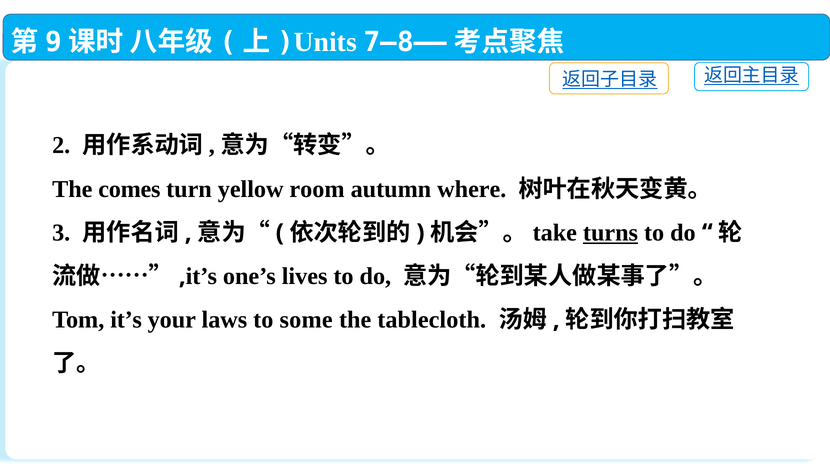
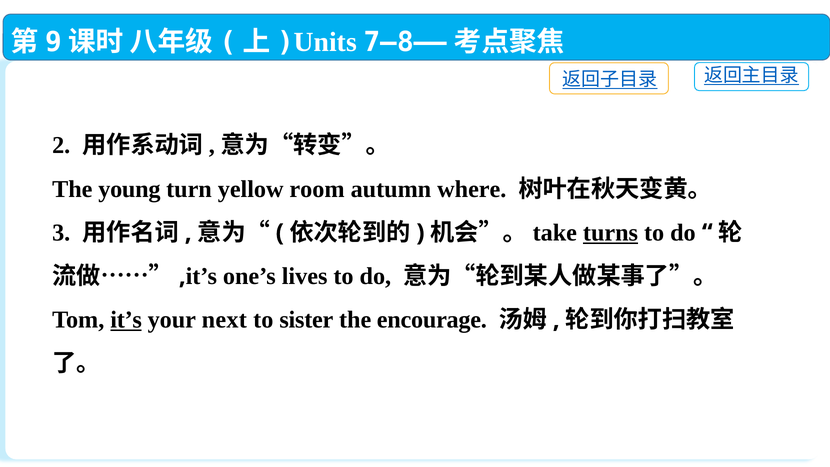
comes: comes -> young
it’s at (126, 320) underline: none -> present
laws: laws -> next
some: some -> sister
tablecloth: tablecloth -> encourage
